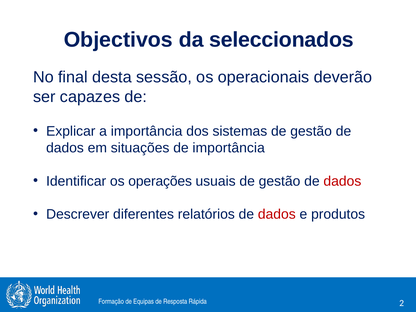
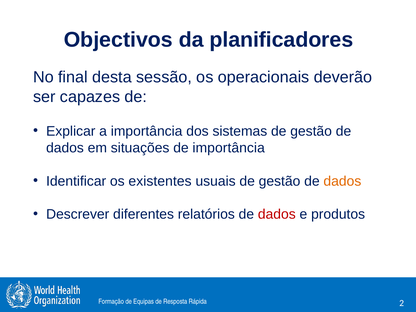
seleccionados: seleccionados -> planificadores
operações: operações -> existentes
dados at (342, 181) colour: red -> orange
